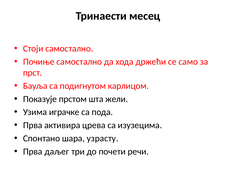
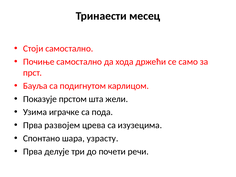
активира: активира -> развојем
даљег: даљег -> делује
